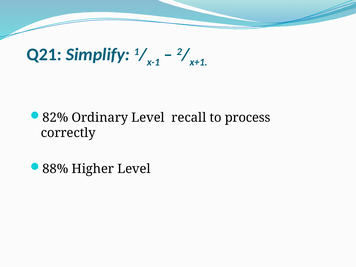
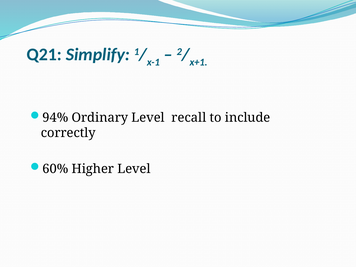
82%: 82% -> 94%
process: process -> include
88%: 88% -> 60%
